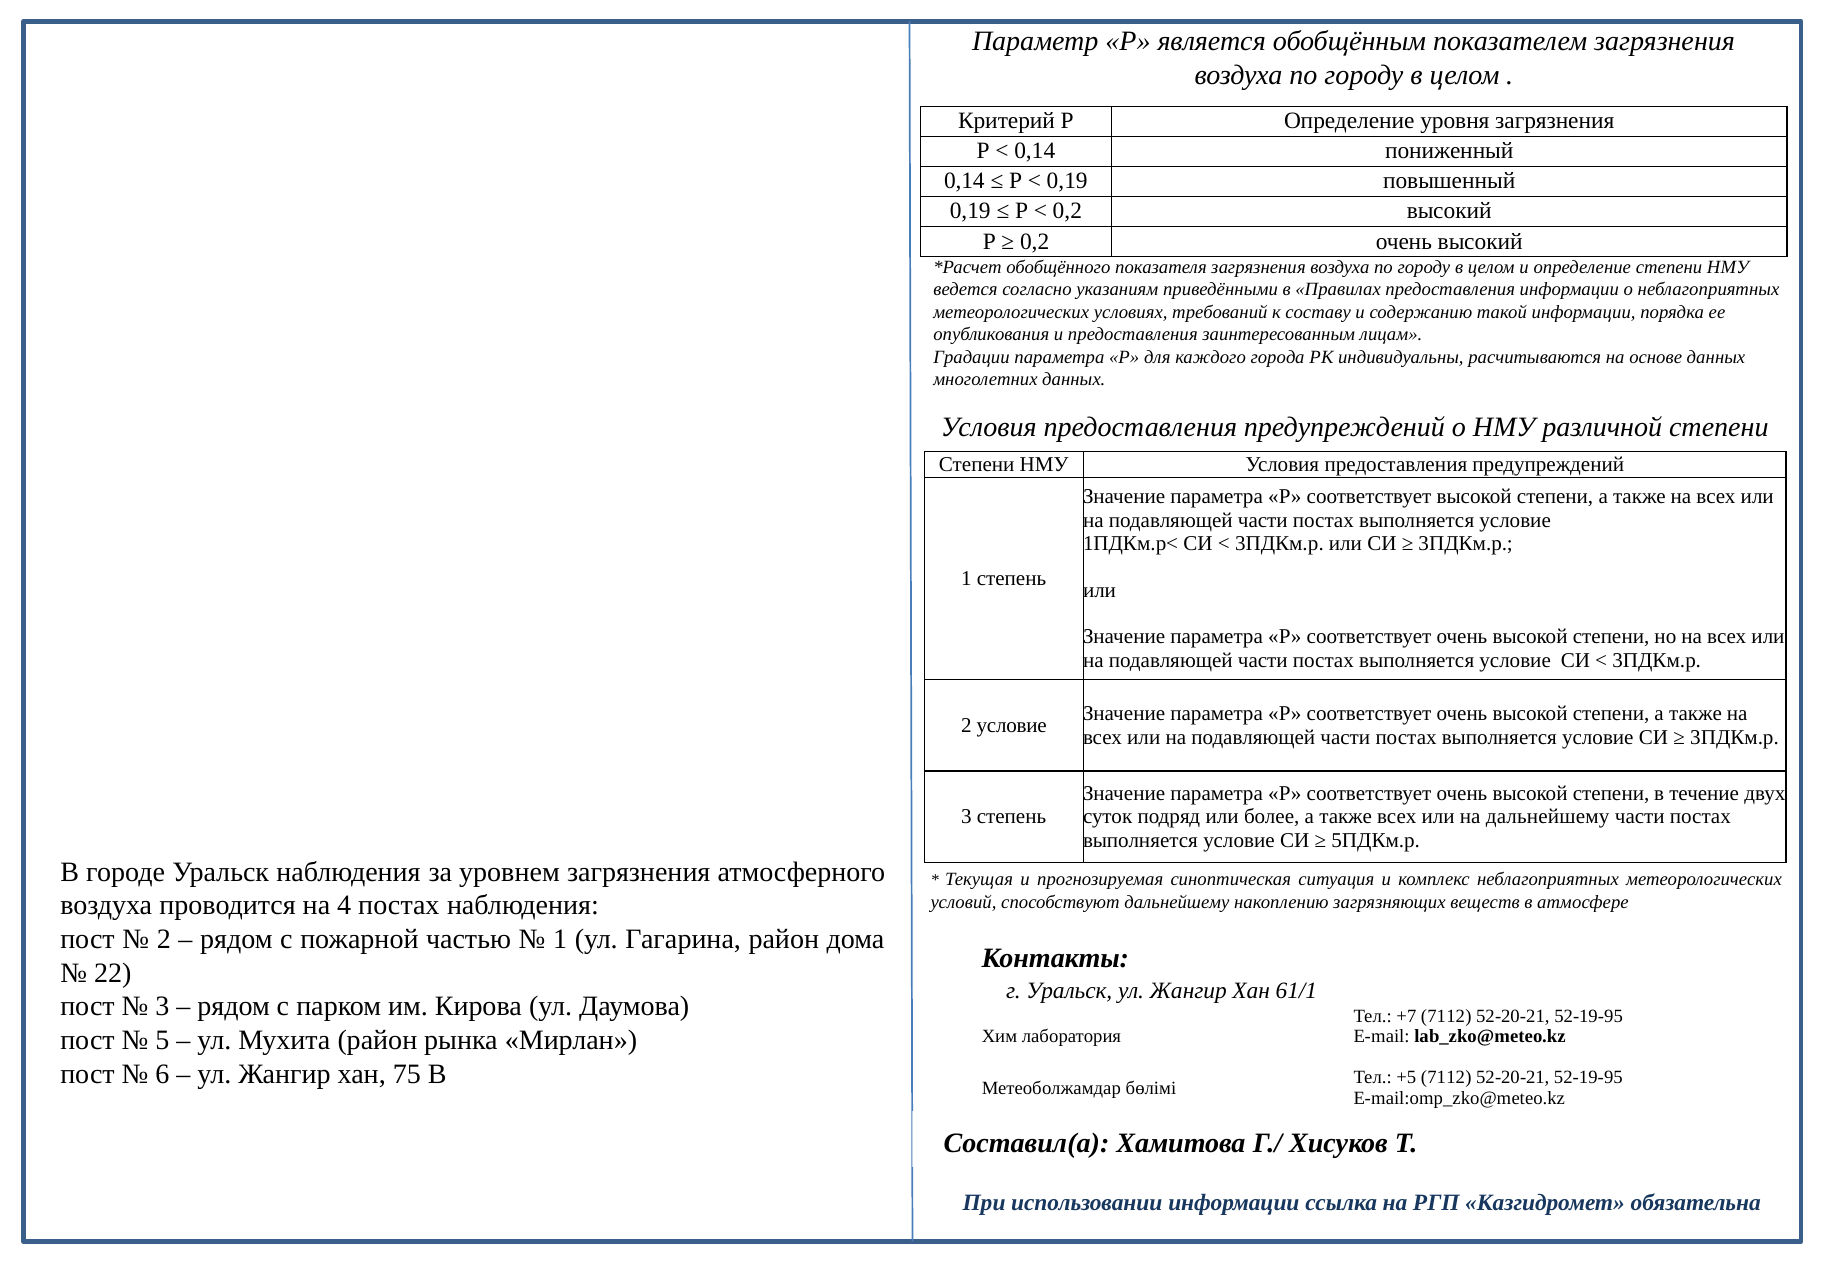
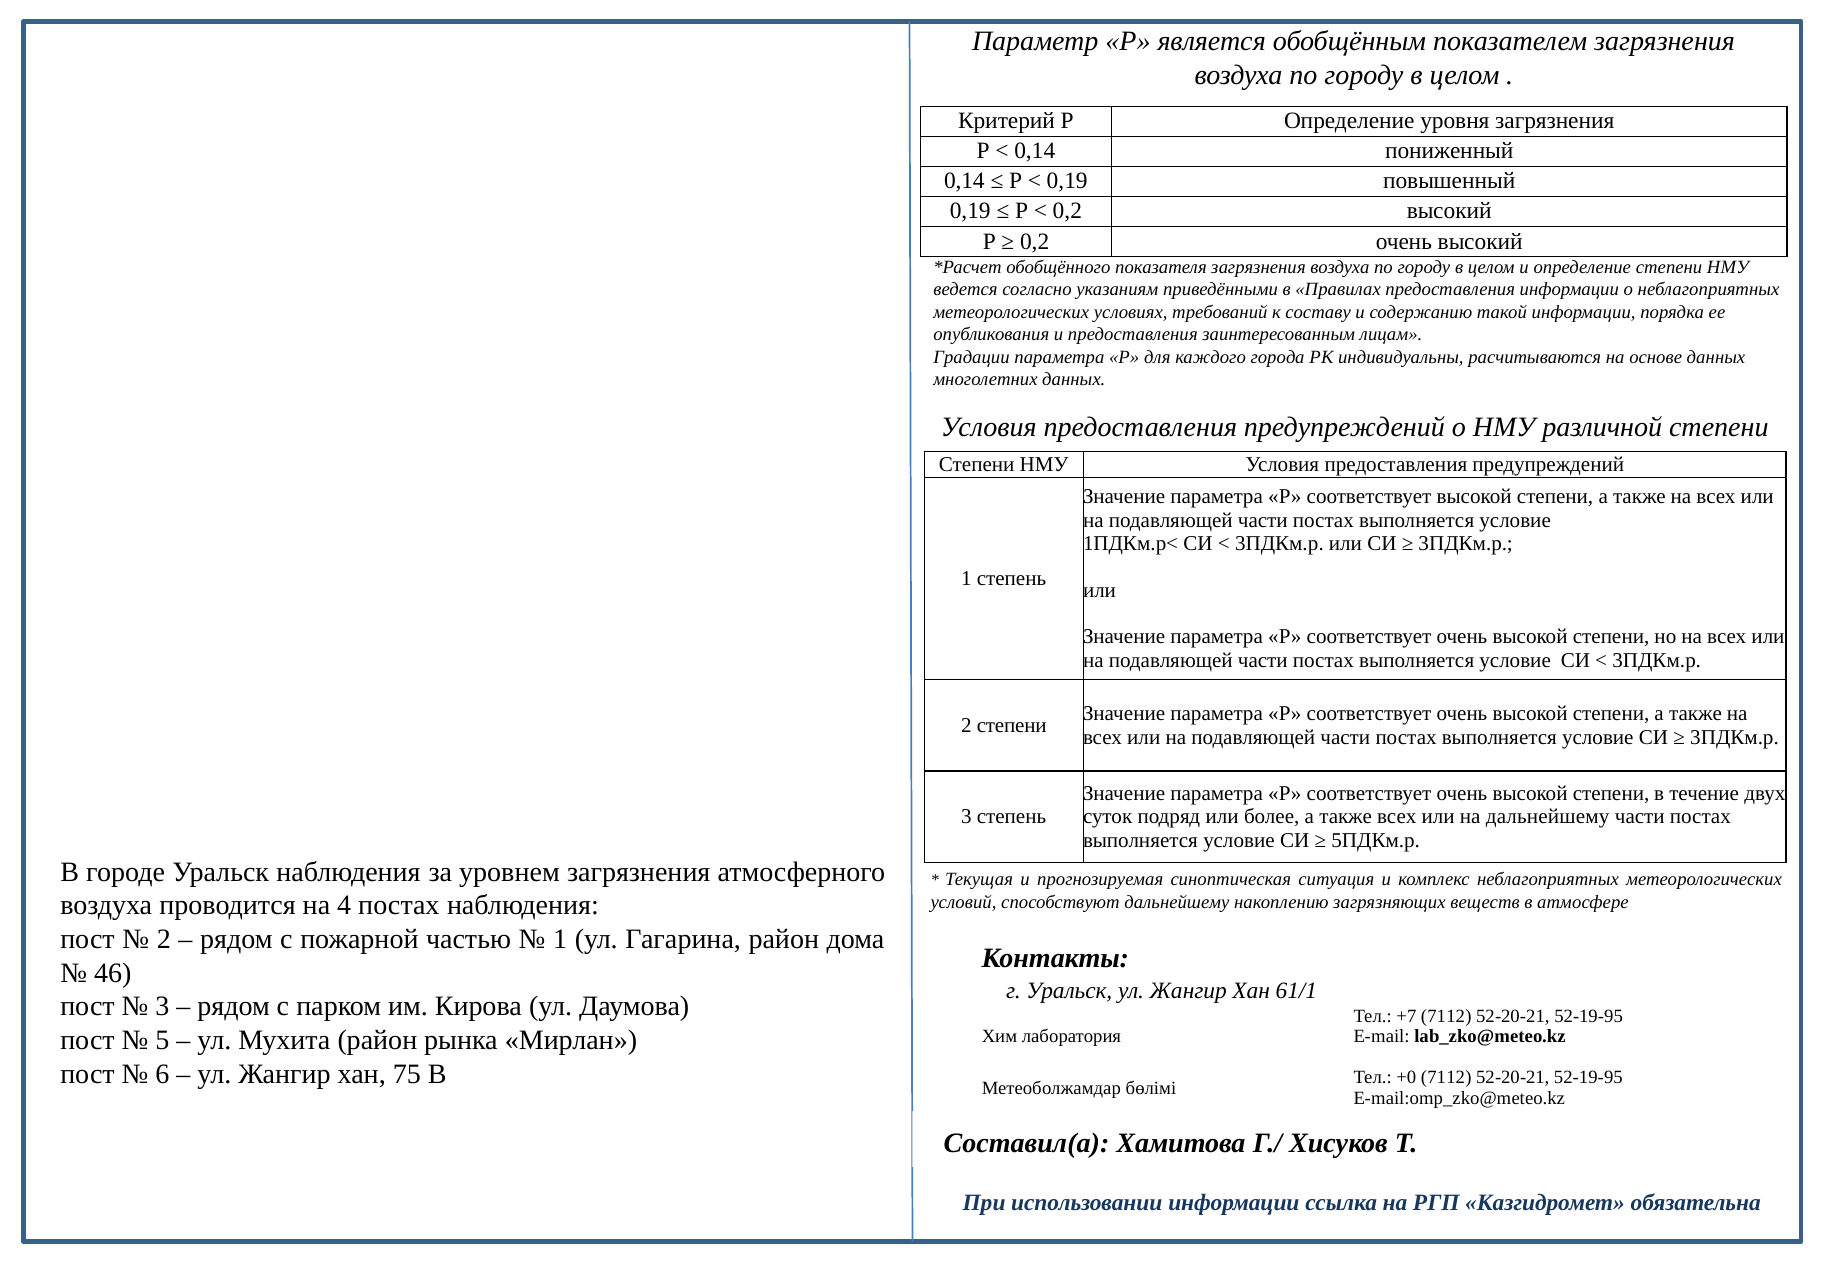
2 условие: условие -> степени
22: 22 -> 46
+5: +5 -> +0
